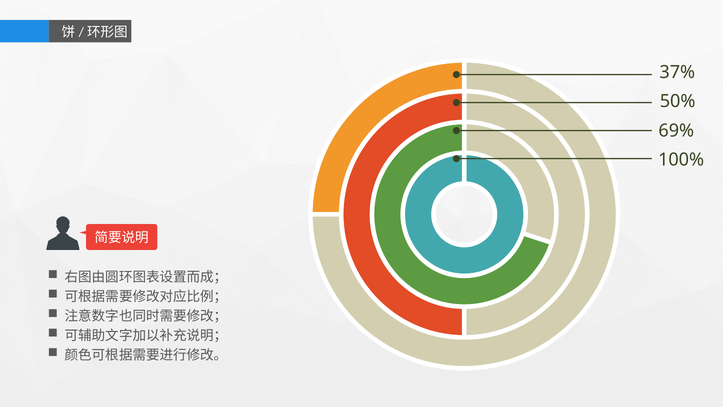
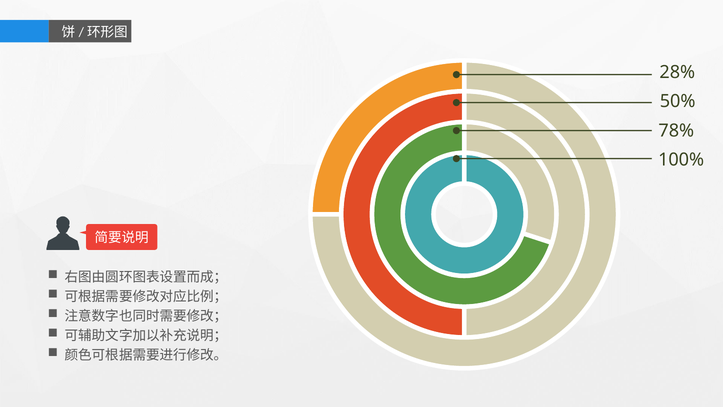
37%: 37% -> 28%
69%: 69% -> 78%
